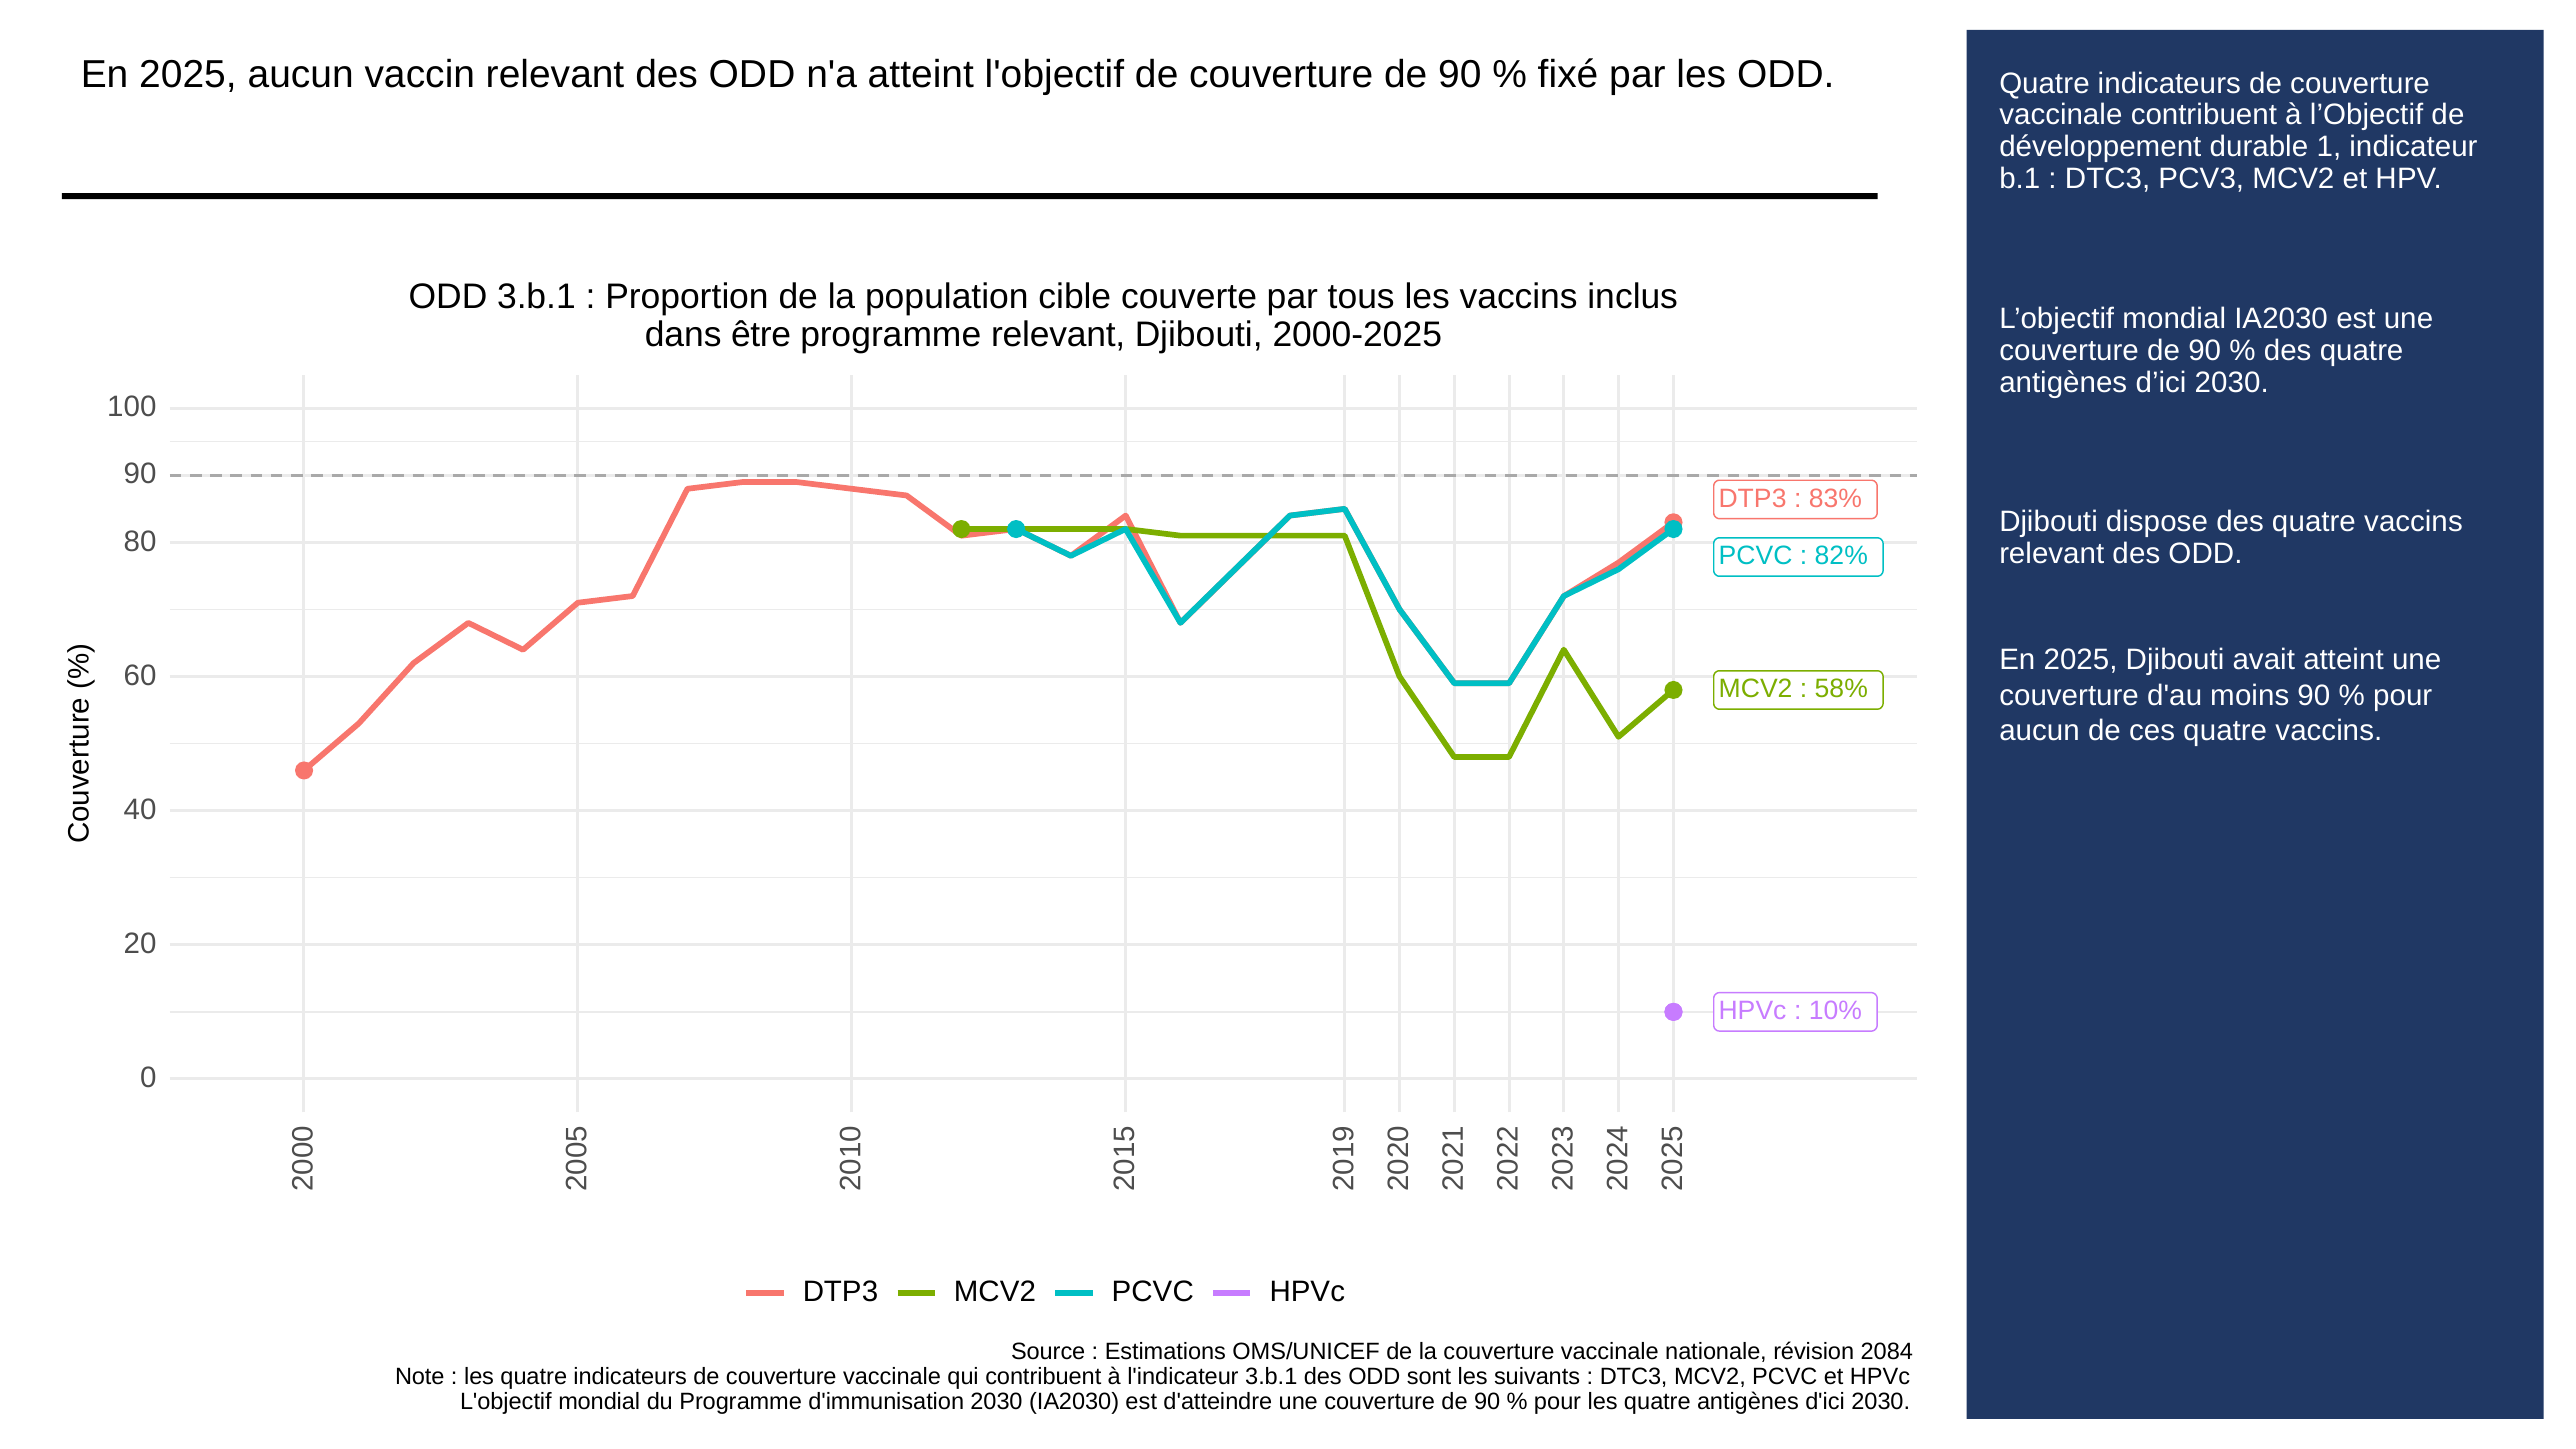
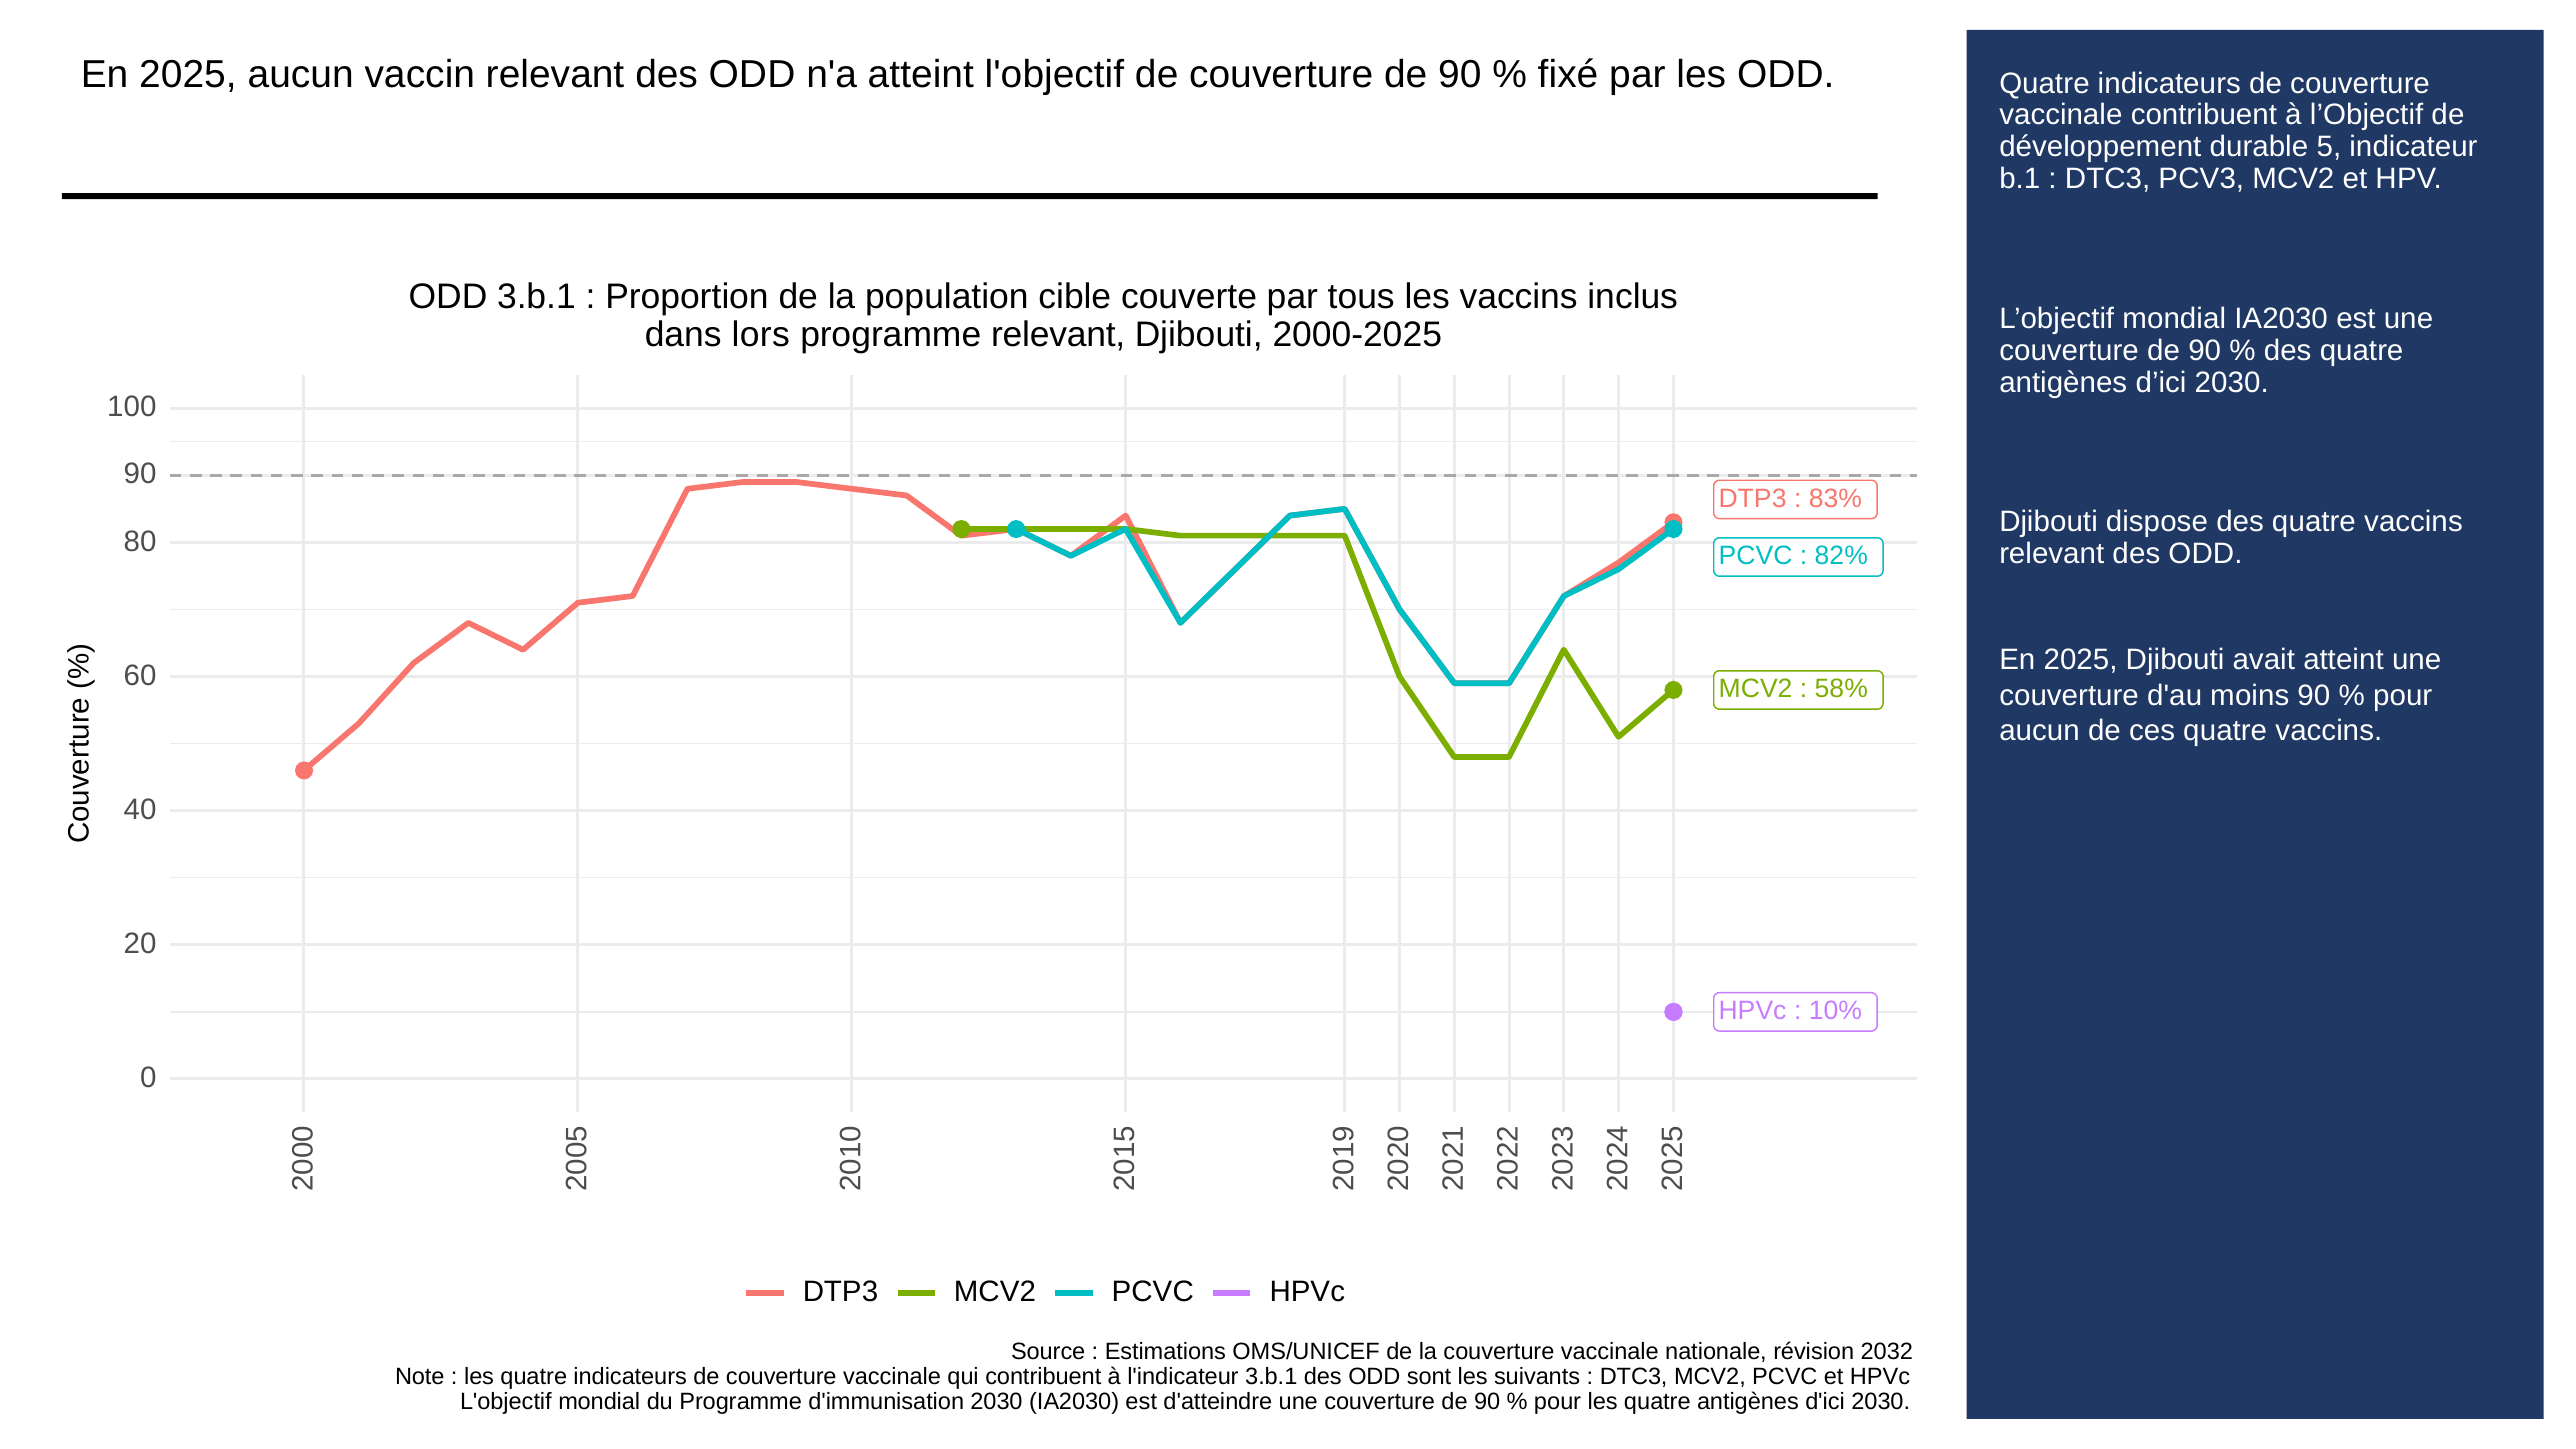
durable 1: 1 -> 5
être: être -> lors
2084: 2084 -> 2032
